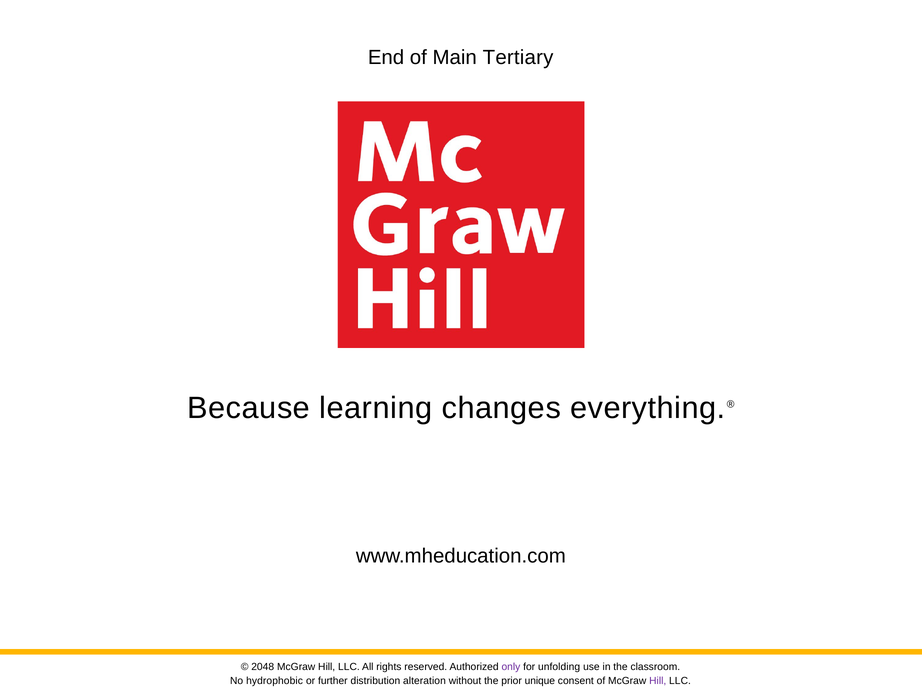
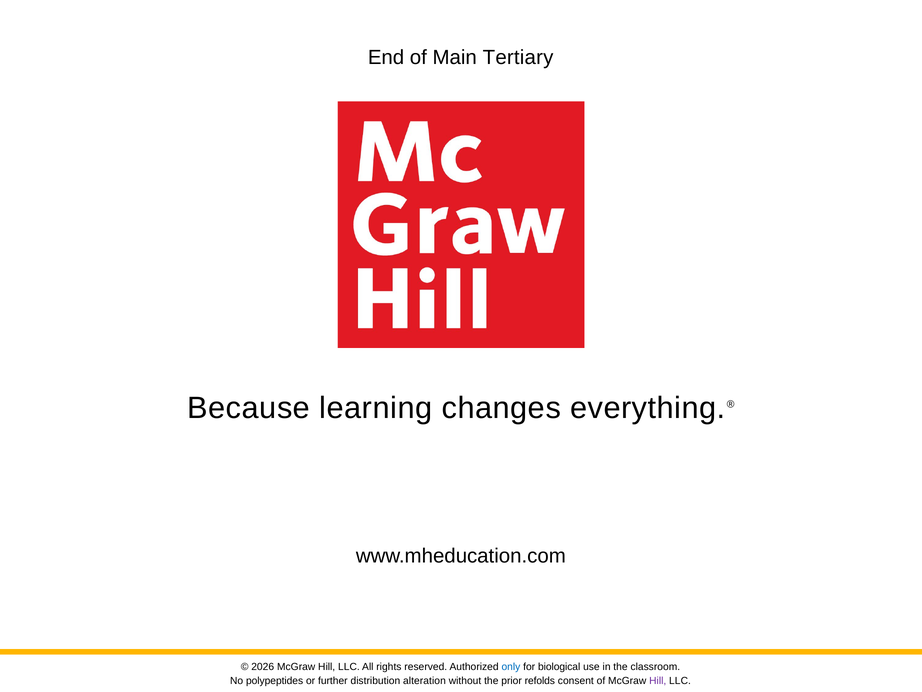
2048: 2048 -> 2026
only colour: purple -> blue
unfolding: unfolding -> biological
hydrophobic: hydrophobic -> polypeptides
unique: unique -> refolds
